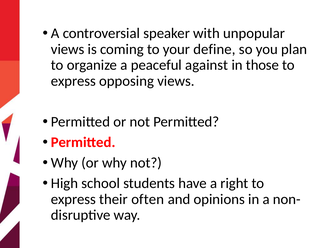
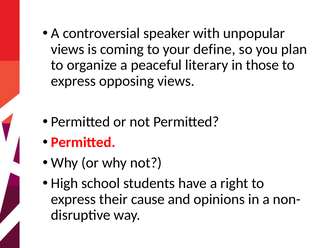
against: against -> literary
often: often -> cause
